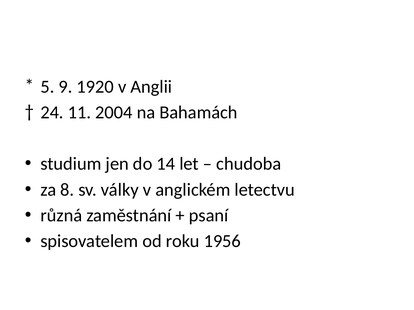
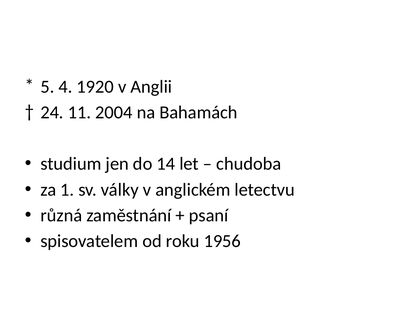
9: 9 -> 4
8: 8 -> 1
